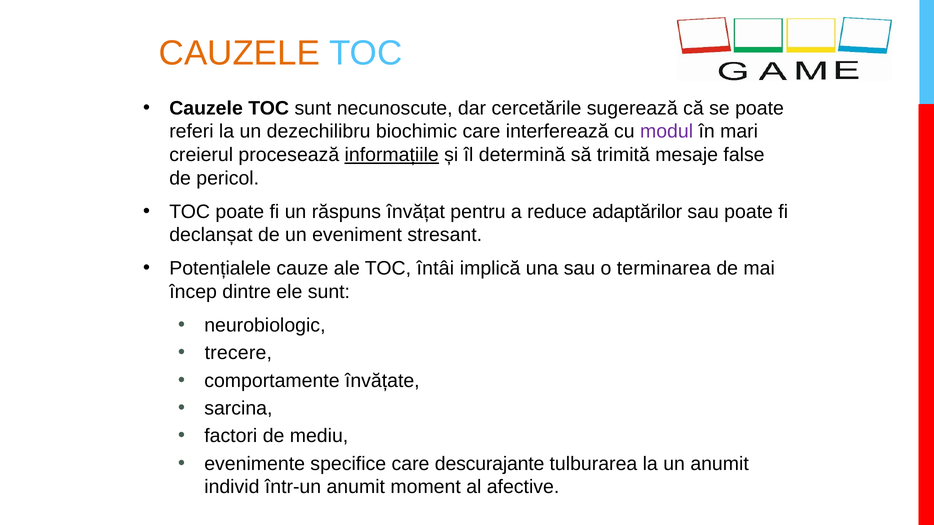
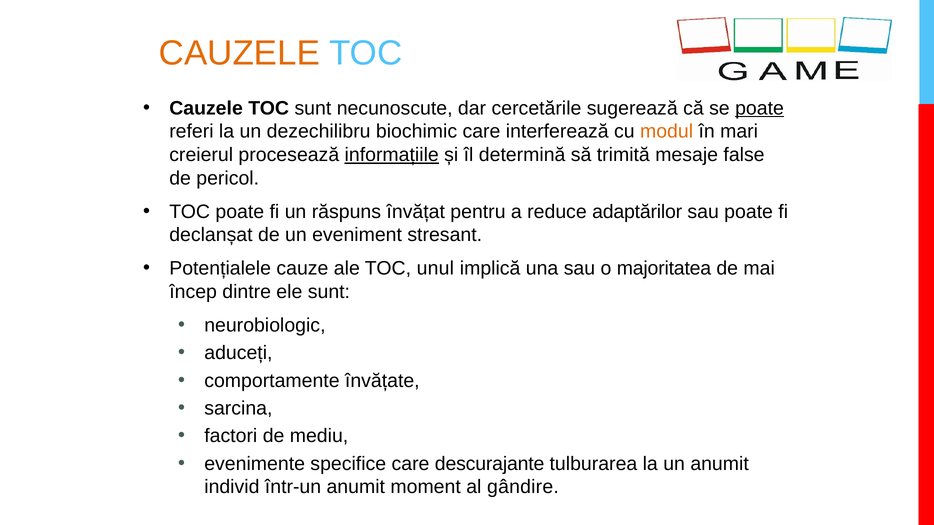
poate at (760, 108) underline: none -> present
modul colour: purple -> orange
întâi: întâi -> unul
terminarea: terminarea -> majoritatea
trecere: trecere -> aduceți
afective: afective -> gândire
